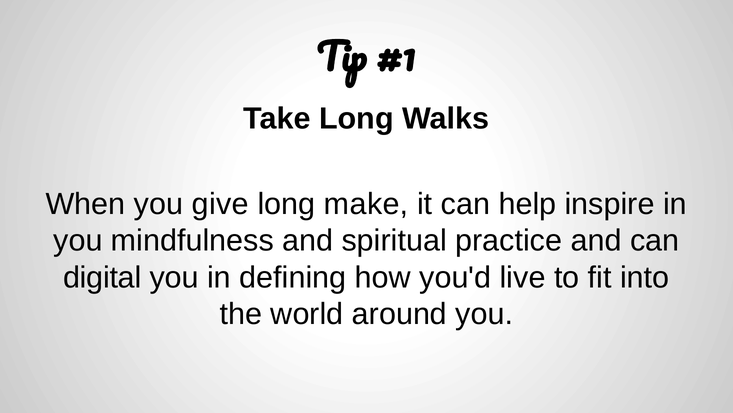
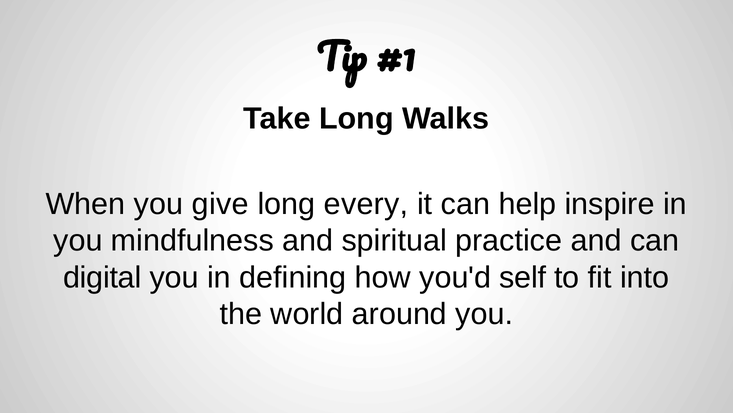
make: make -> every
live: live -> self
